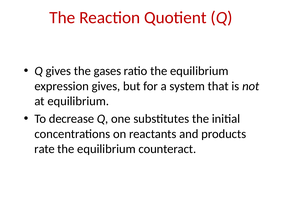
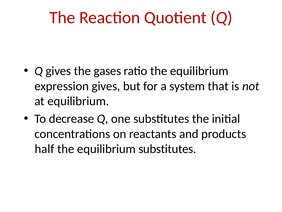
rate: rate -> half
equilibrium counteract: counteract -> substitutes
